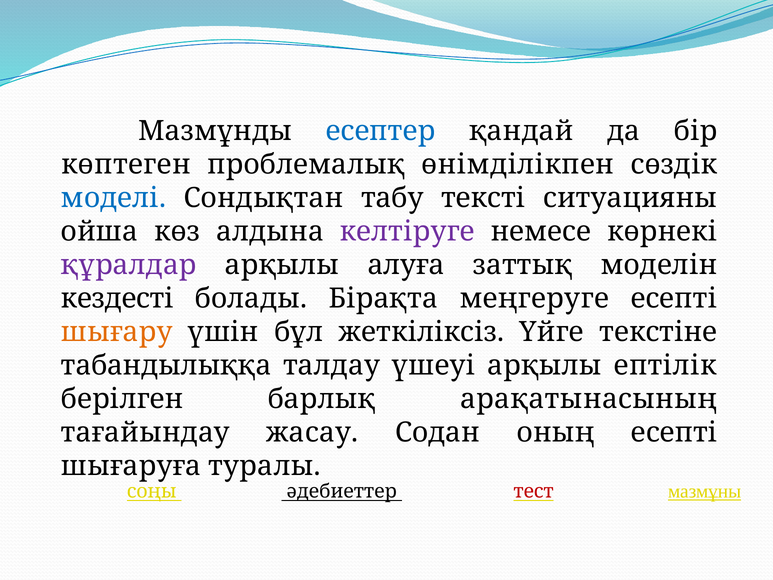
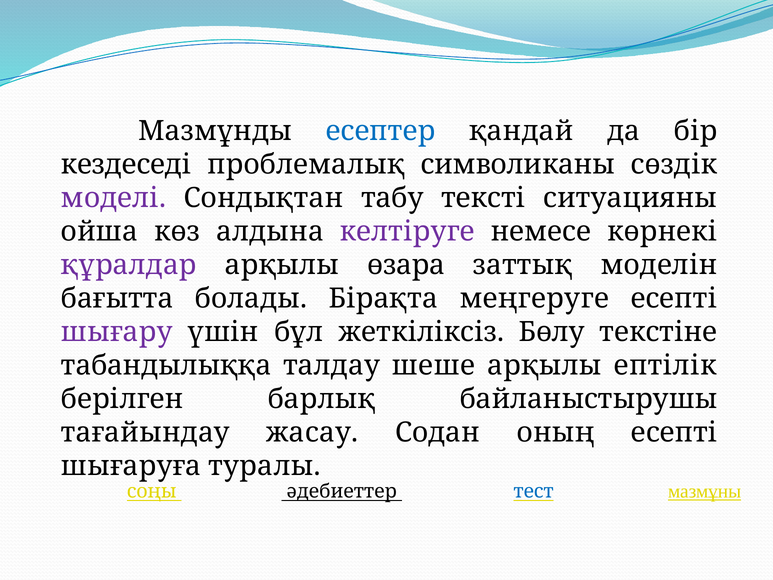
көптеген: көптеген -> кездеседі
өнімділікпен: өнімділікпен -> символиканы
моделі colour: blue -> purple
алуға: алуға -> өзара
кездесті: кездесті -> бағытта
шығару colour: orange -> purple
Үйге: Үйге -> Бөлу
үшеуі: үшеуі -> шеше
арақатынасының: арақатынасының -> байланыстырушы
тест colour: red -> blue
